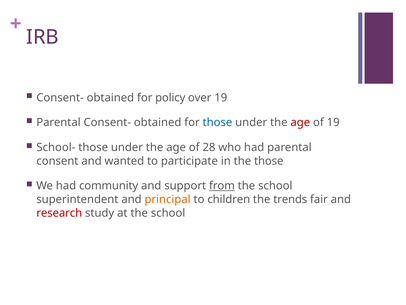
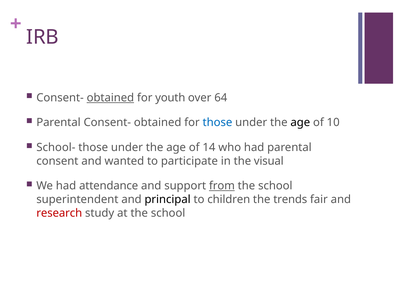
obtained at (110, 98) underline: none -> present
policy: policy -> youth
over 19: 19 -> 64
age at (300, 122) colour: red -> black
of 19: 19 -> 10
28: 28 -> 14
the those: those -> visual
community: community -> attendance
principal colour: orange -> black
